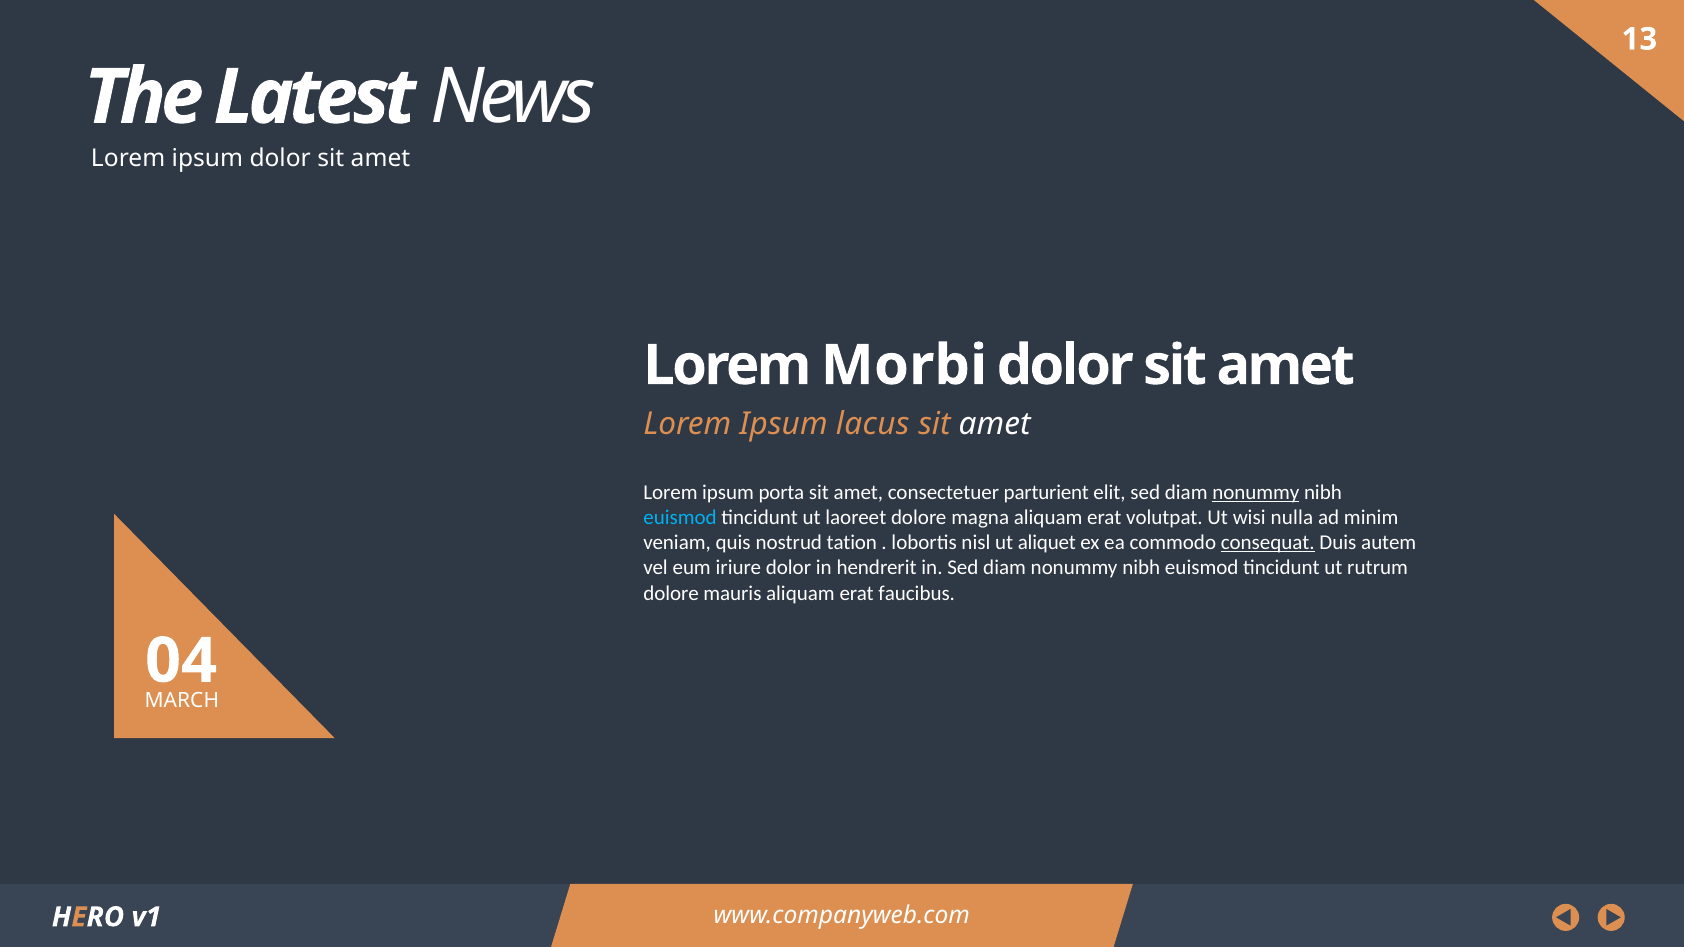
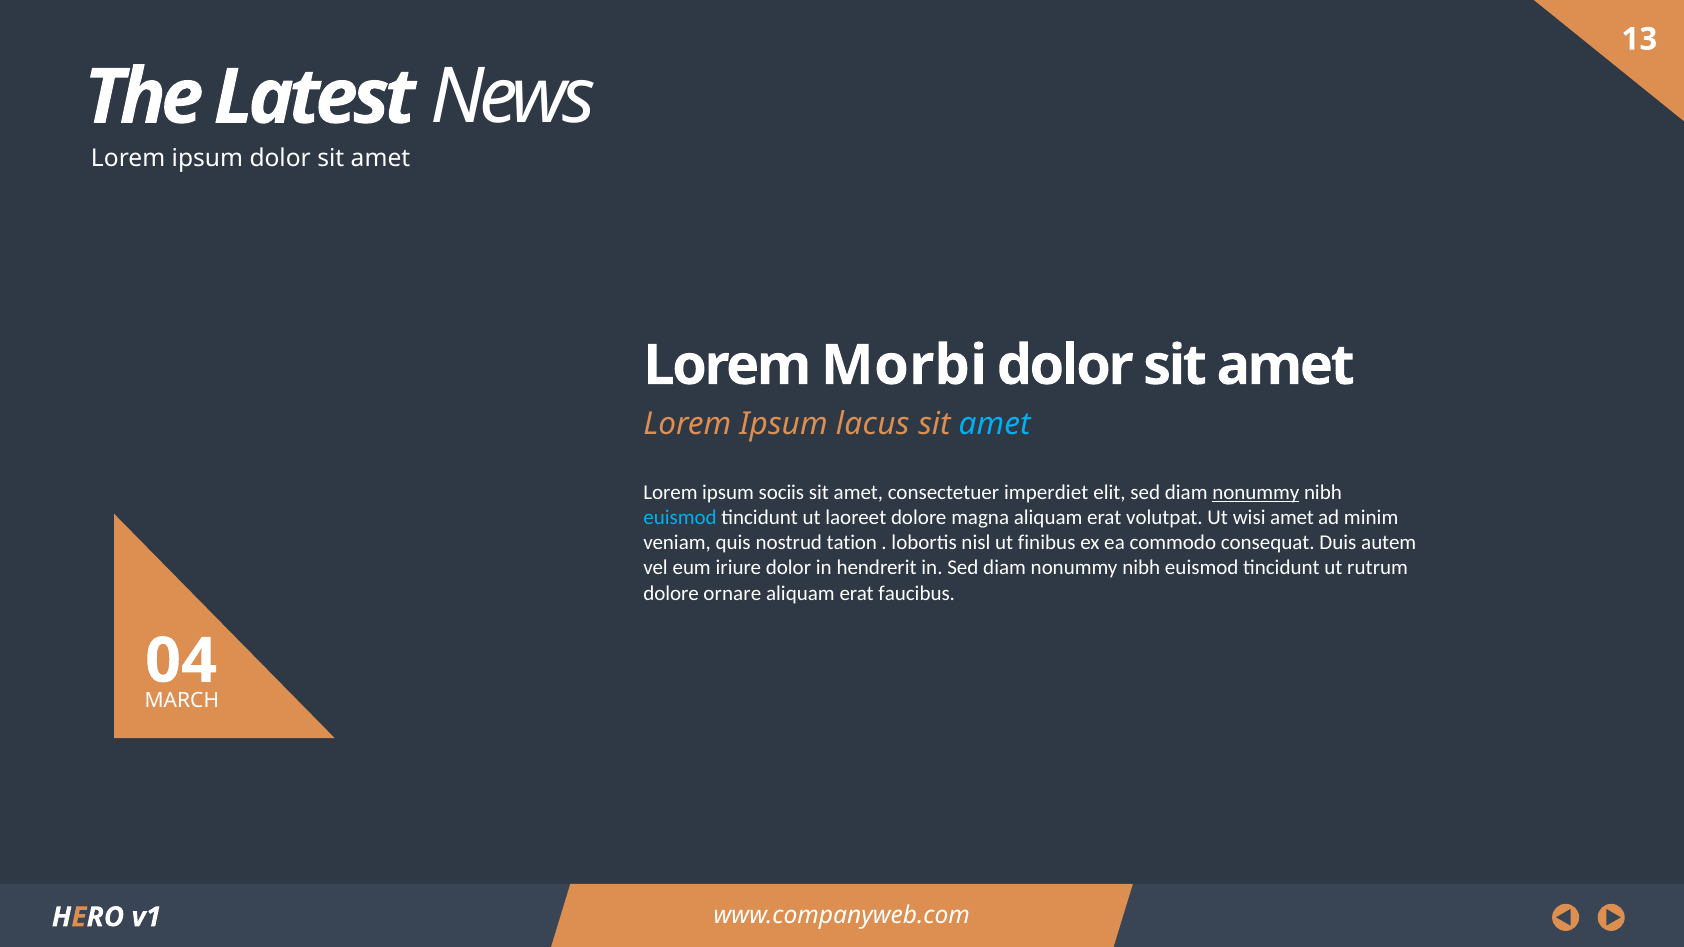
amet at (995, 424) colour: white -> light blue
porta: porta -> sociis
parturient: parturient -> imperdiet
wisi nulla: nulla -> amet
aliquet: aliquet -> finibus
consequat underline: present -> none
mauris: mauris -> ornare
